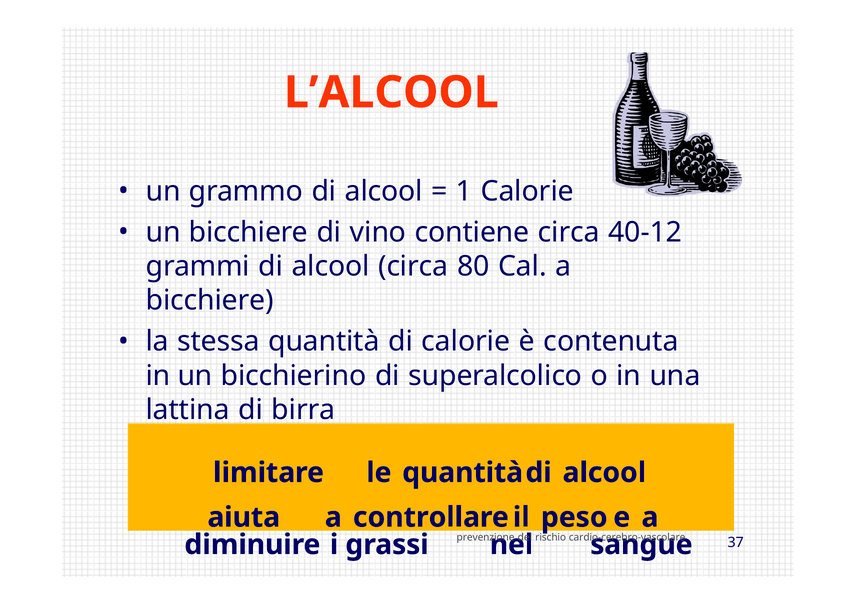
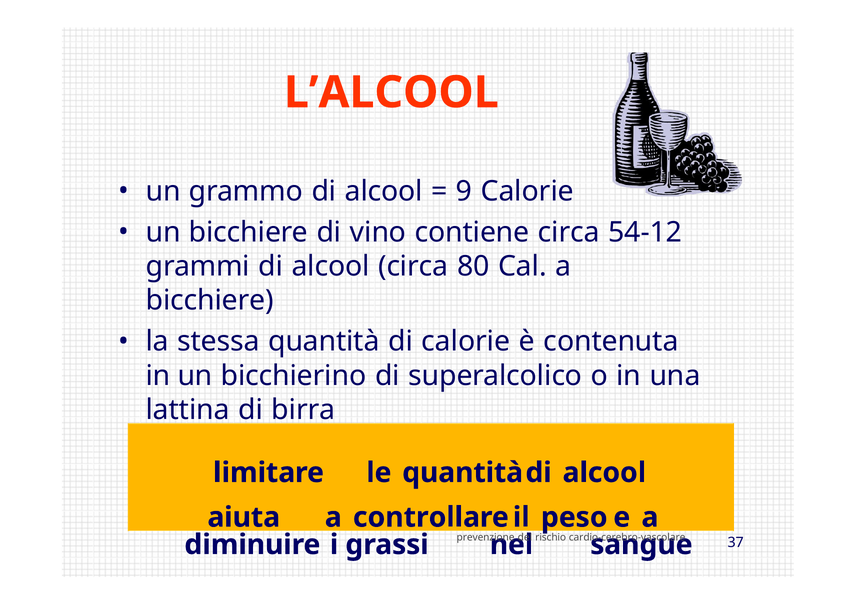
1: 1 -> 9
40-12: 40-12 -> 54-12
